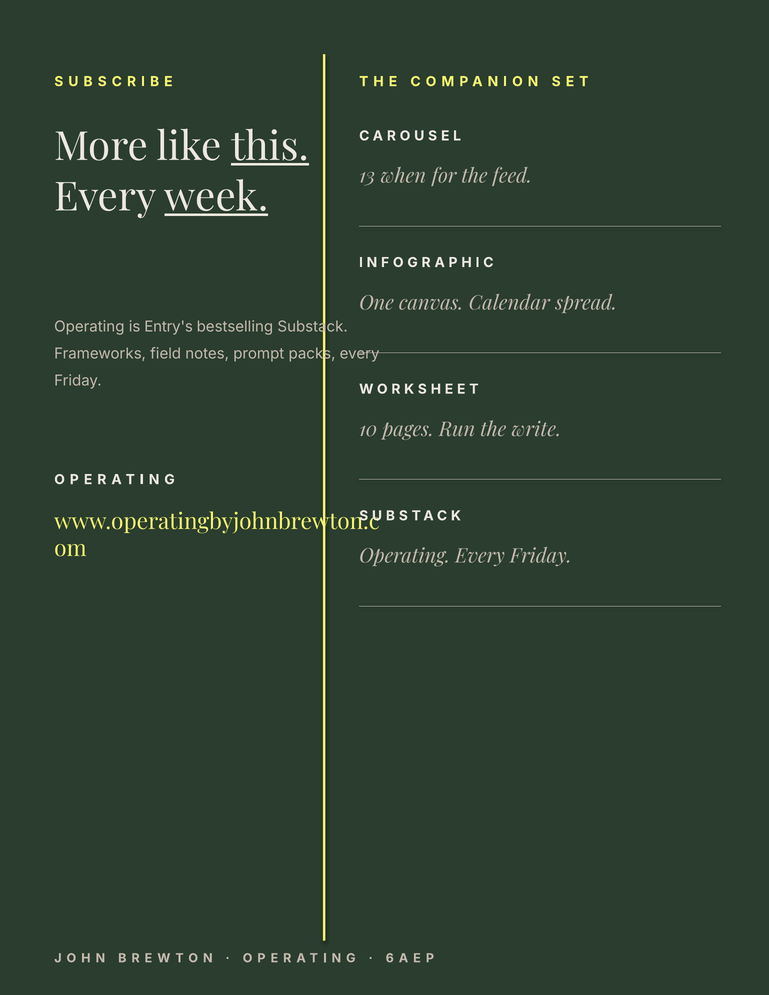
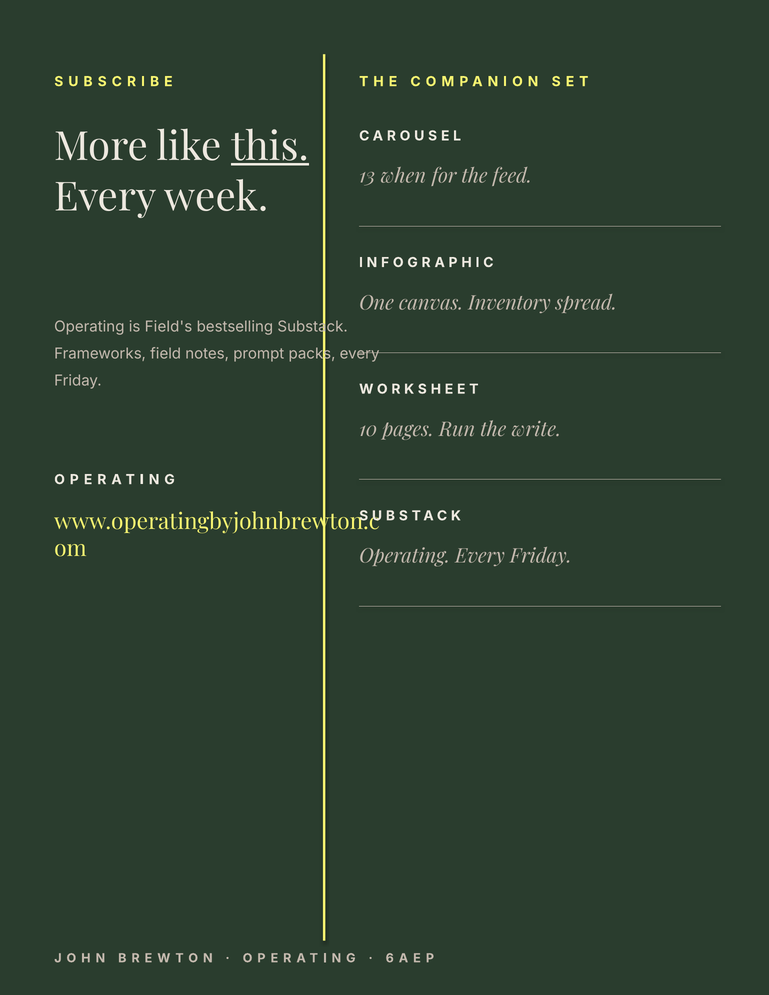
week underline: present -> none
Calendar: Calendar -> Inventory
Entry's: Entry's -> Field's
